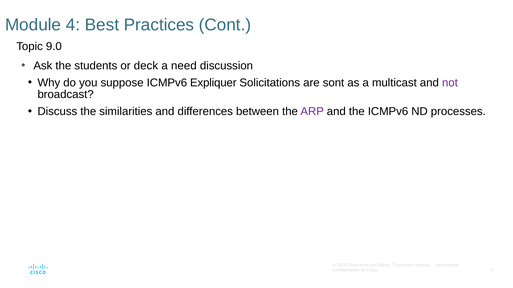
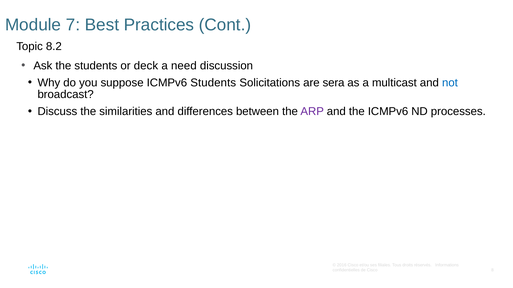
4: 4 -> 7
9.0: 9.0 -> 8.2
ICMPv6 Expliquer: Expliquer -> Students
sont: sont -> sera
not colour: purple -> blue
